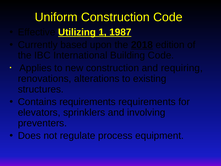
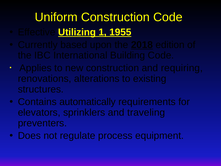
1987: 1987 -> 1955
Contains requirements: requirements -> automatically
involving: involving -> traveling
